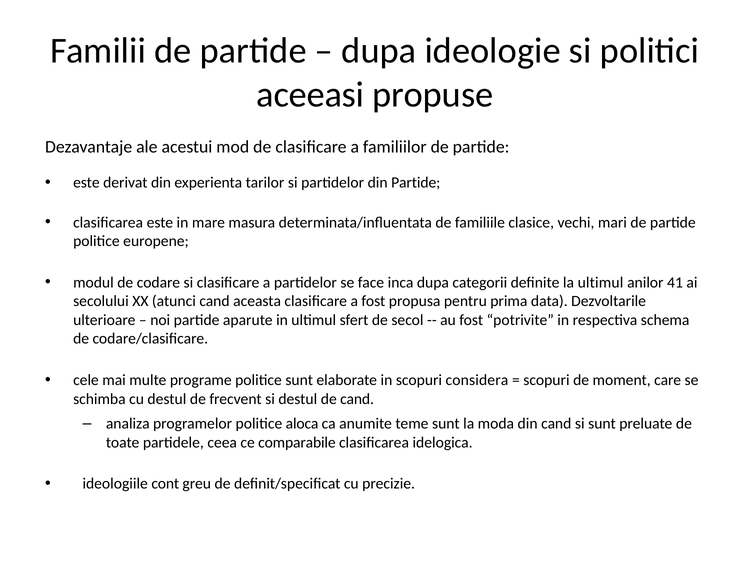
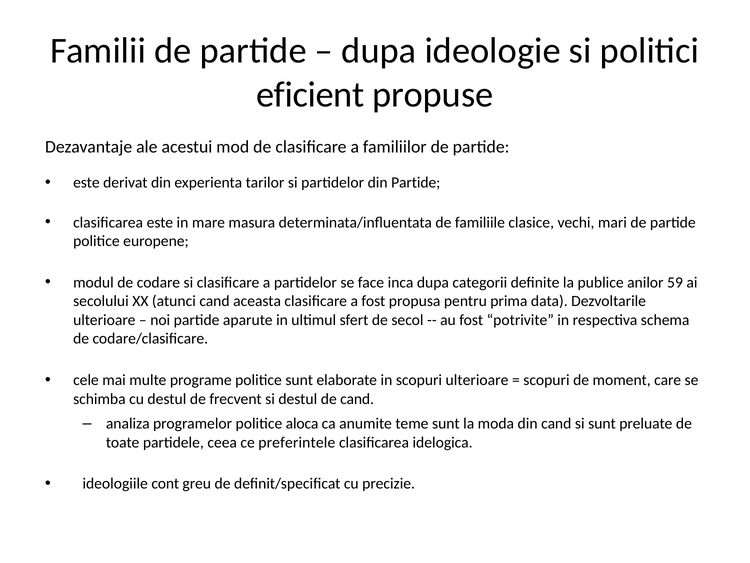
aceeasi: aceeasi -> eficient
la ultimul: ultimul -> publice
41: 41 -> 59
scopuri considera: considera -> ulterioare
comparabile: comparabile -> preferintele
